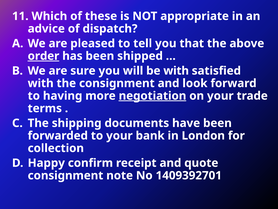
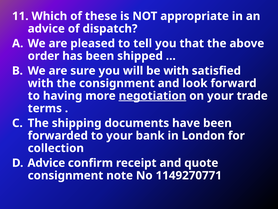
order underline: present -> none
Happy at (46, 163): Happy -> Advice
1409392701: 1409392701 -> 1149270771
